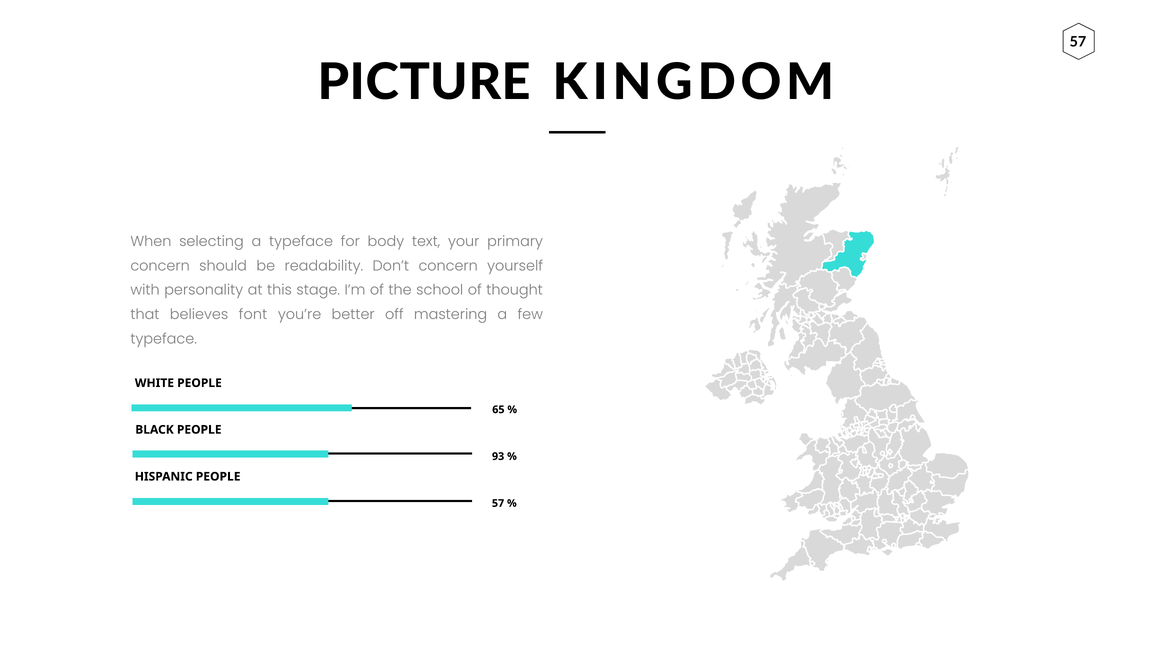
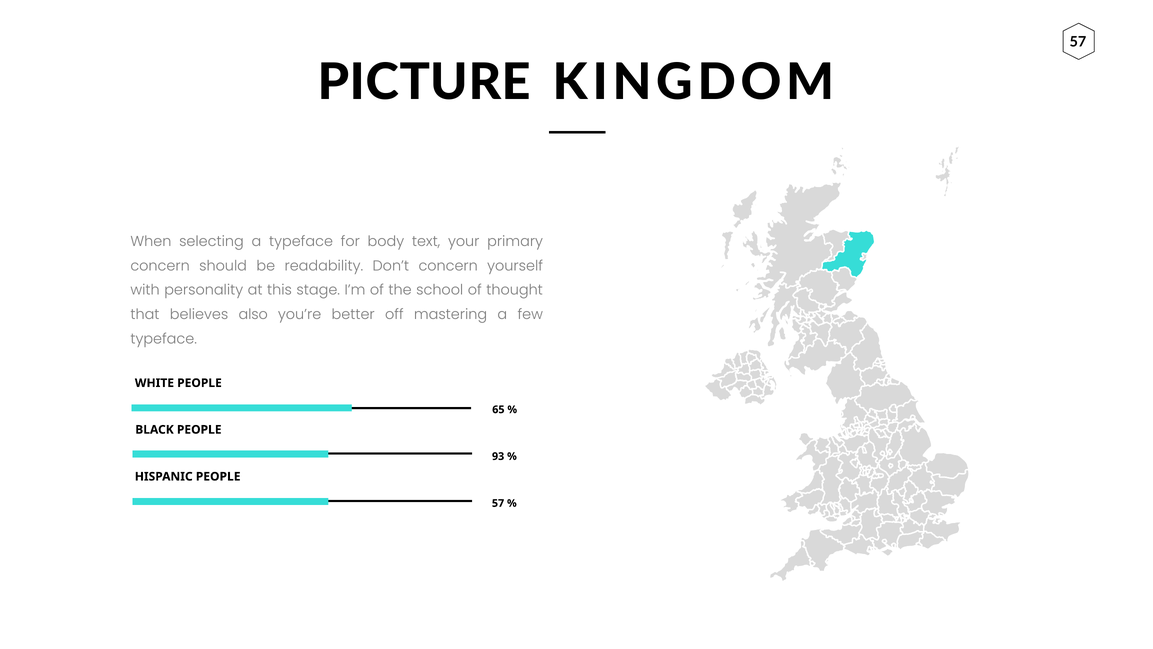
font: font -> also
